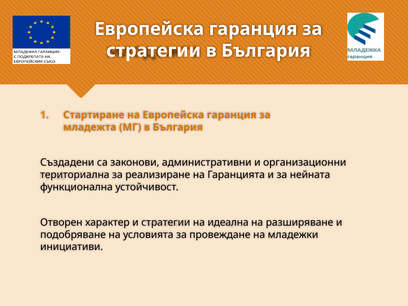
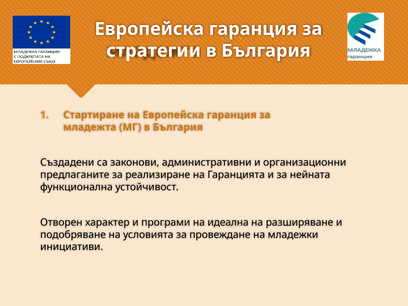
териториална: териториална -> предлаганите
и стратегии: стратегии -> програми
